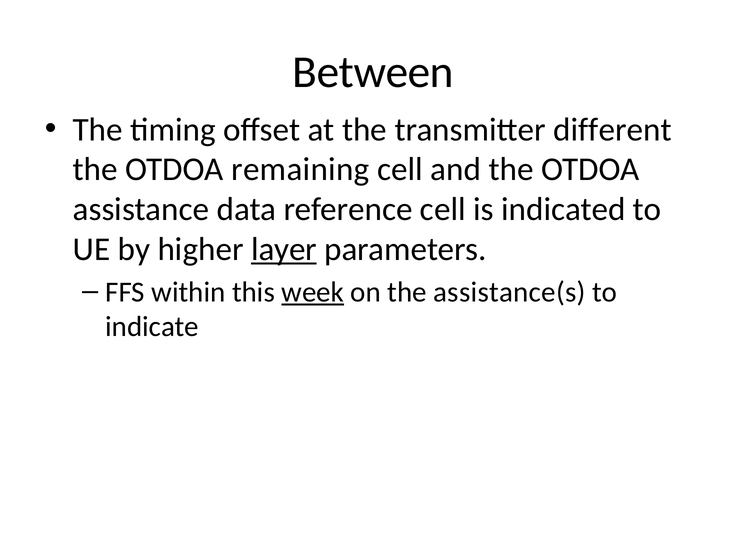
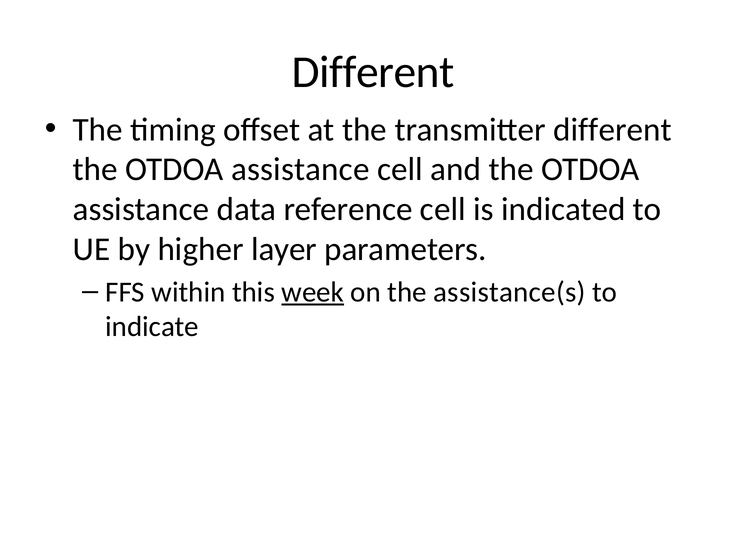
Between at (373, 72): Between -> Different
remaining at (300, 169): remaining -> assistance
layer underline: present -> none
